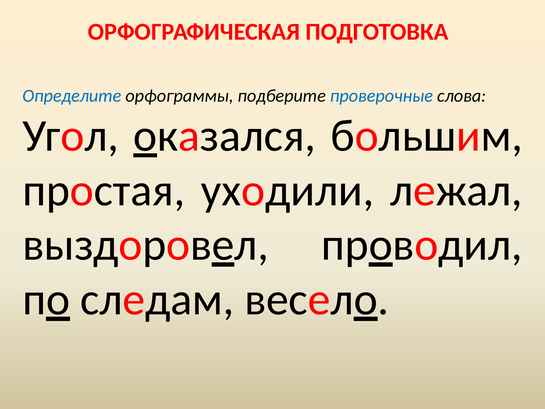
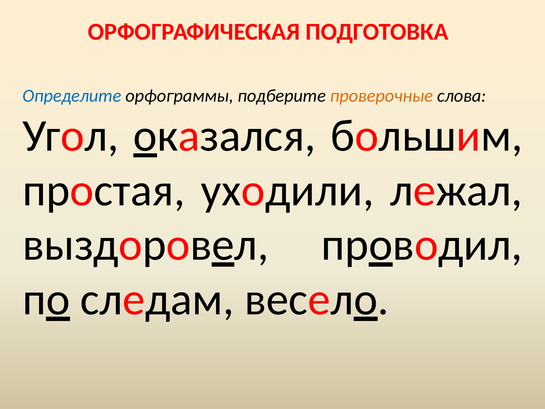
проверочные colour: blue -> orange
